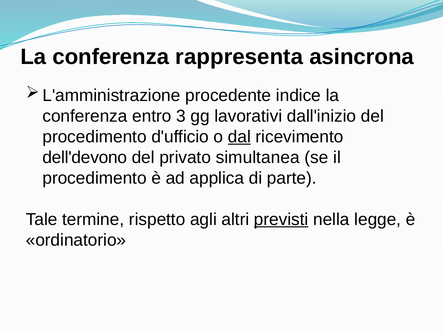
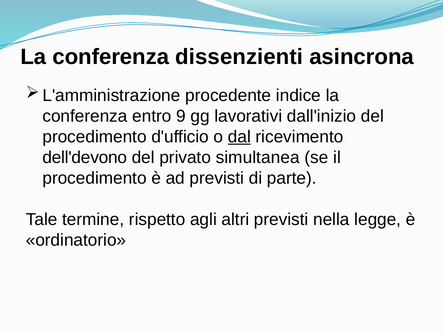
rappresenta: rappresenta -> dissenzienti
3: 3 -> 9
ad applica: applica -> previsti
previsti at (281, 220) underline: present -> none
